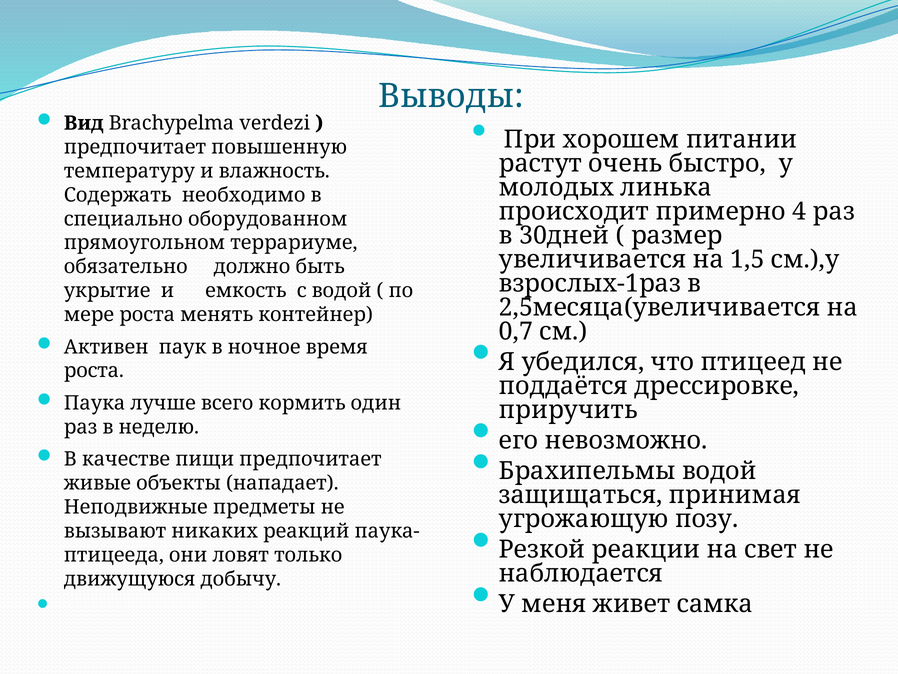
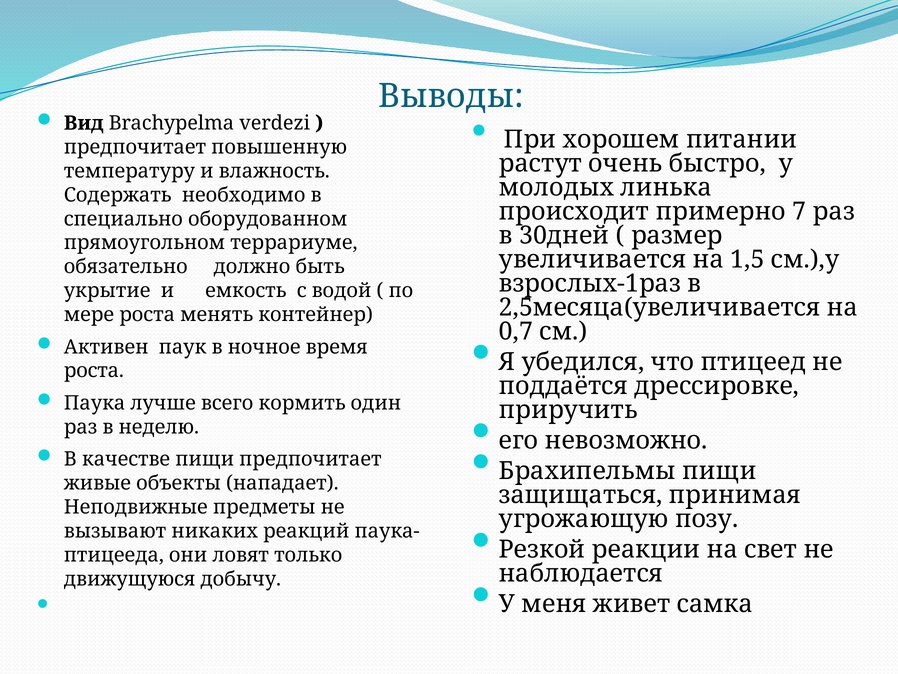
4: 4 -> 7
Брахипельмы водой: водой -> пищи
